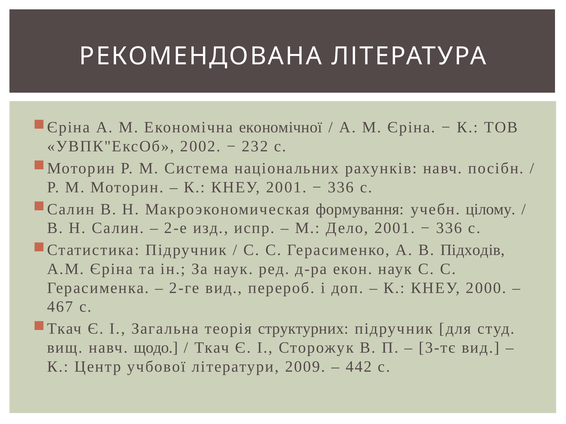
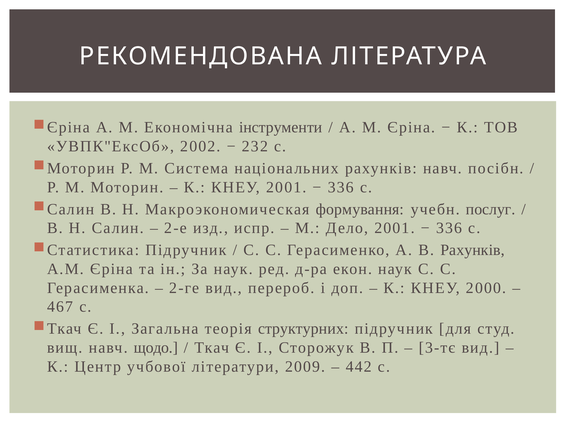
економічної: економічної -> інструменти
цілому: цілому -> послуг
В Підходів: Підходів -> Рахунків
